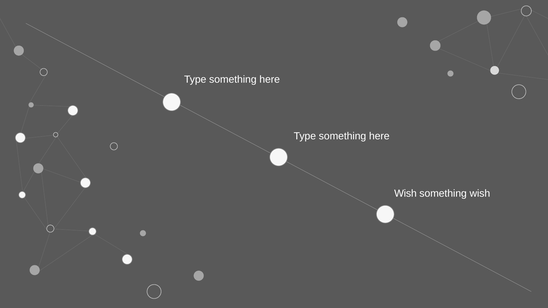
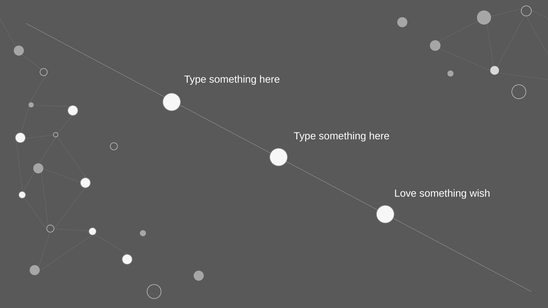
Wish at (405, 194): Wish -> Love
